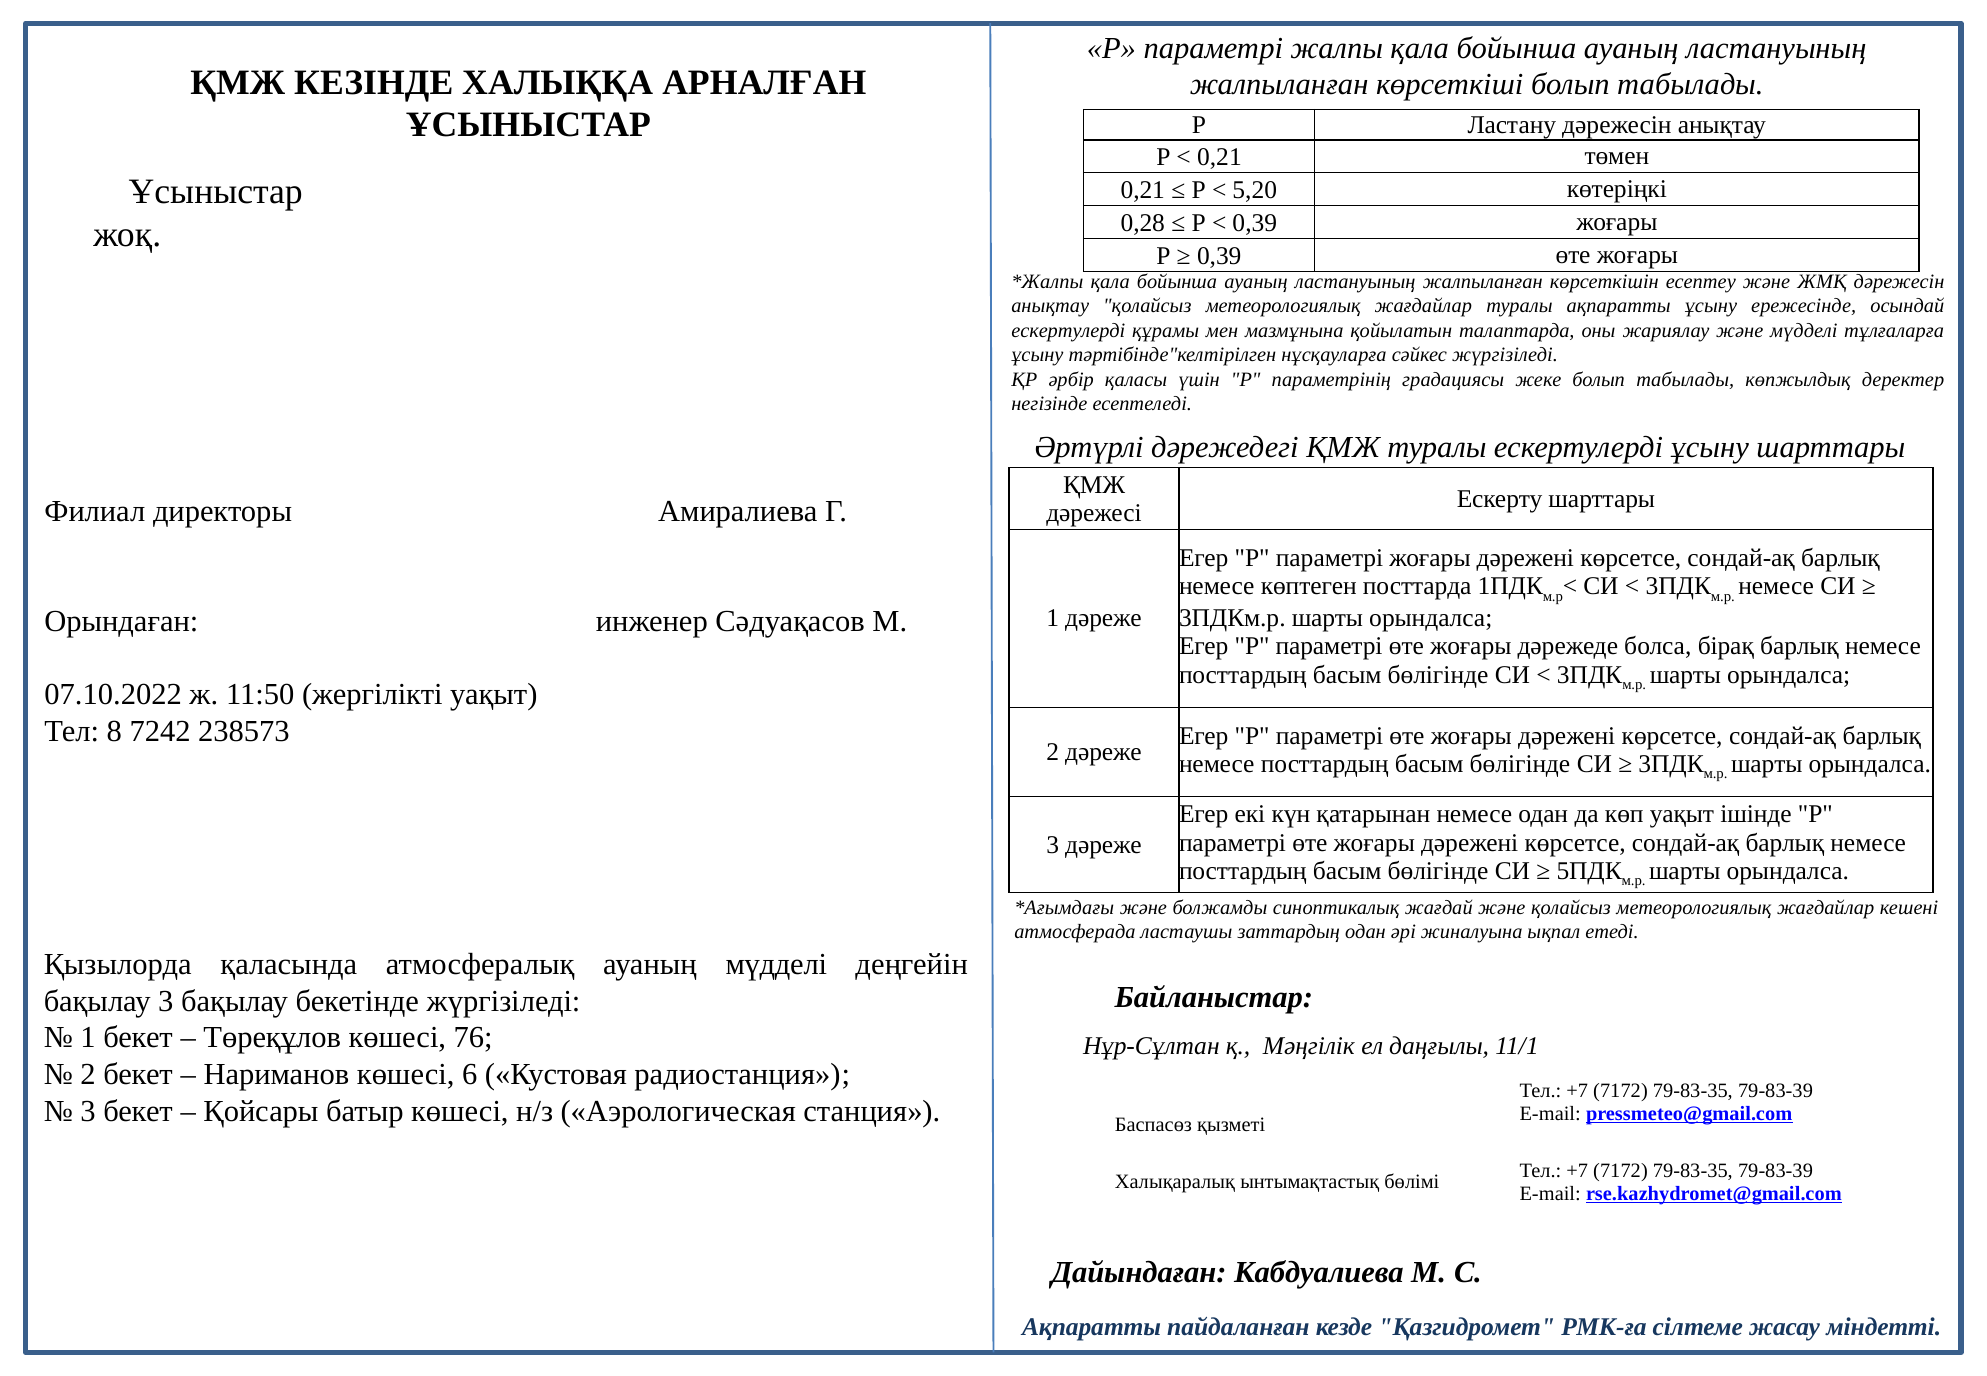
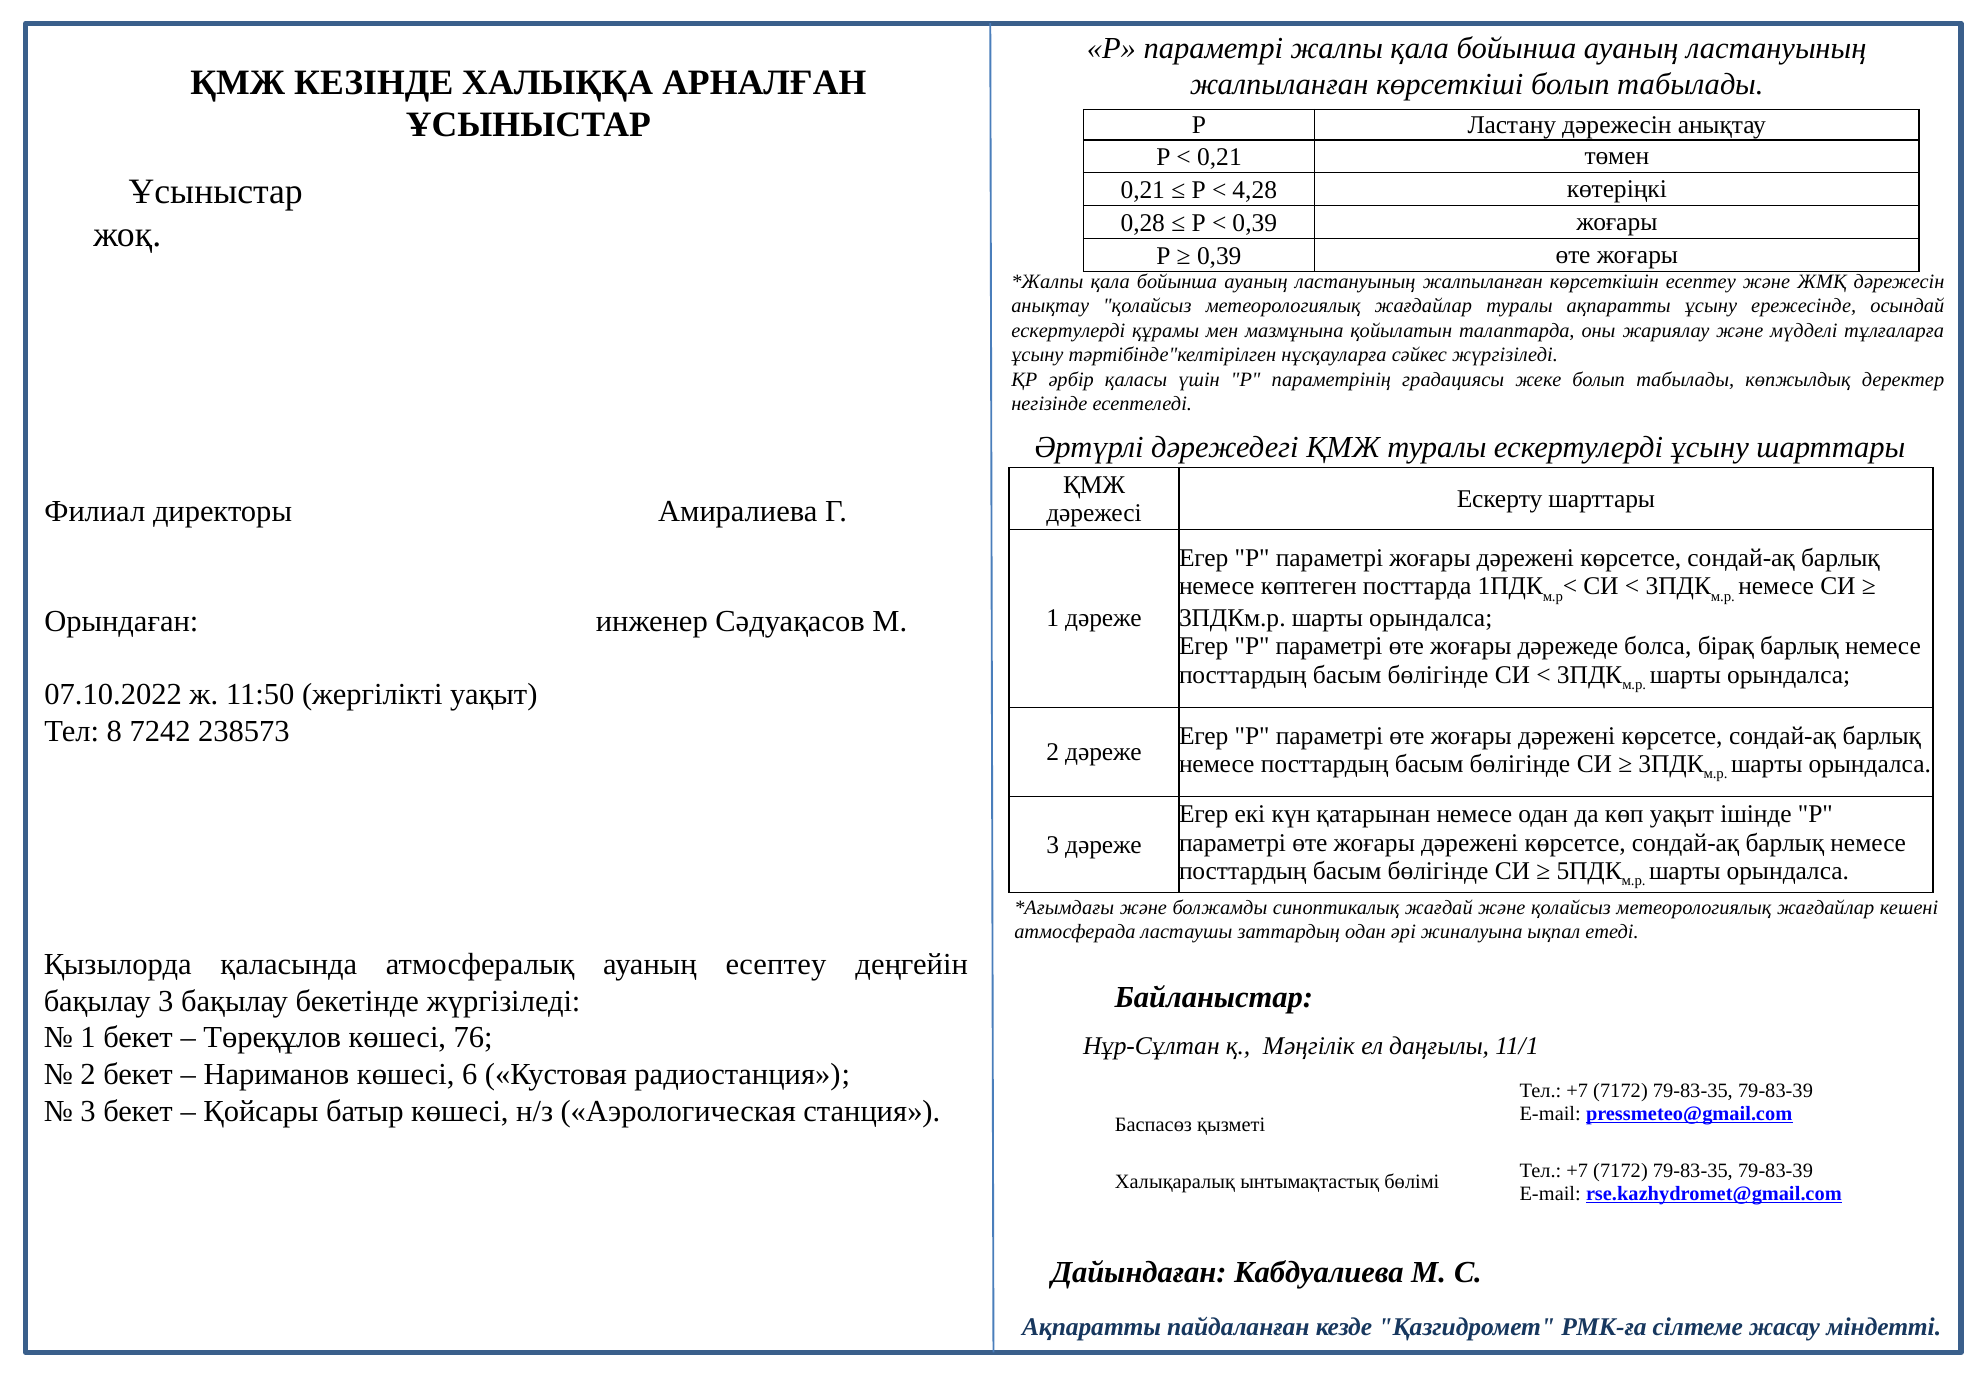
5,20: 5,20 -> 4,28
ауаның мүдделі: мүдделі -> есептеу
